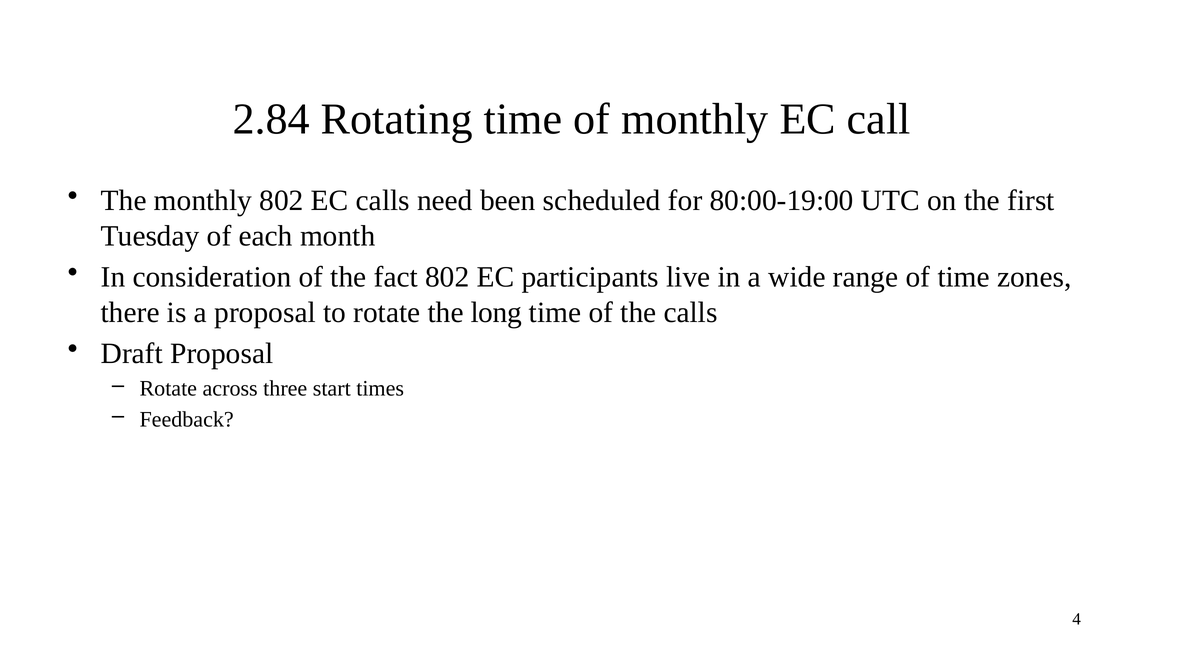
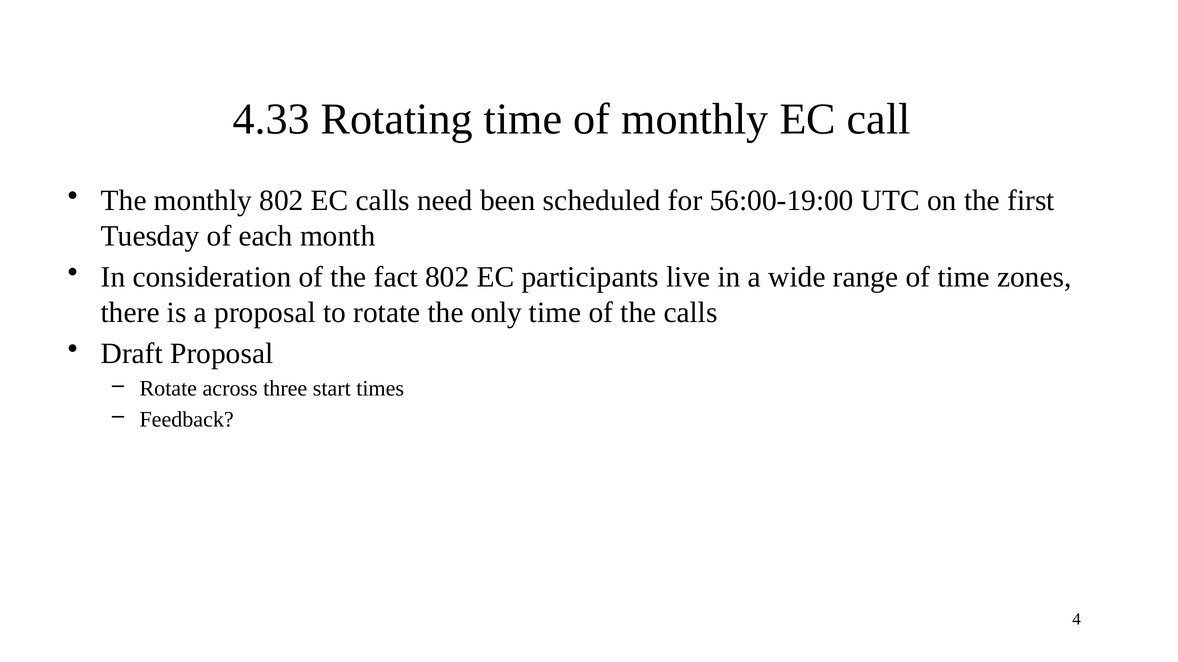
2.84: 2.84 -> 4.33
80:00-19:00: 80:00-19:00 -> 56:00-19:00
long: long -> only
